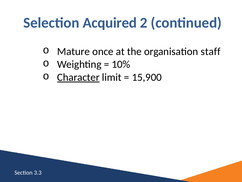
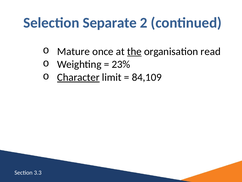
Acquired: Acquired -> Separate
the underline: none -> present
staff: staff -> read
10%: 10% -> 23%
15,900: 15,900 -> 84,109
